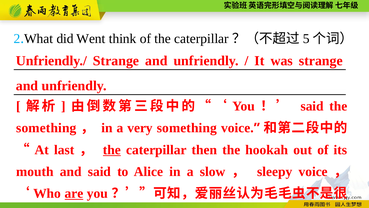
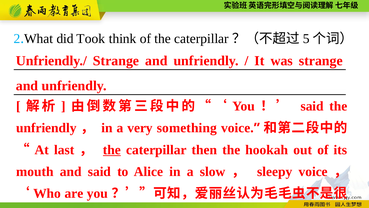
Went: Went -> Took
something at (46, 128): something -> unfriendly
are underline: present -> none
